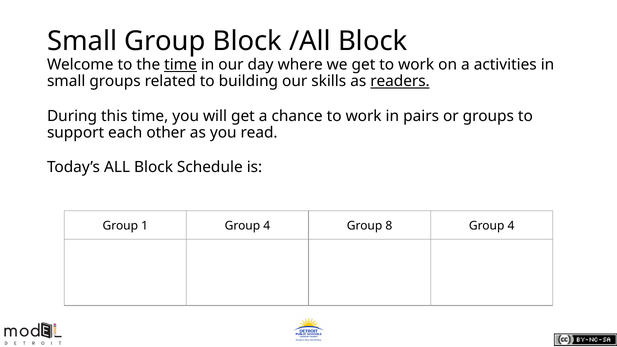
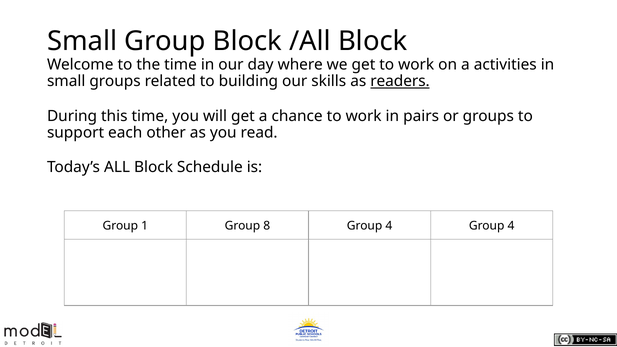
time at (181, 65) underline: present -> none
1 Group 4: 4 -> 8
8 at (389, 226): 8 -> 4
